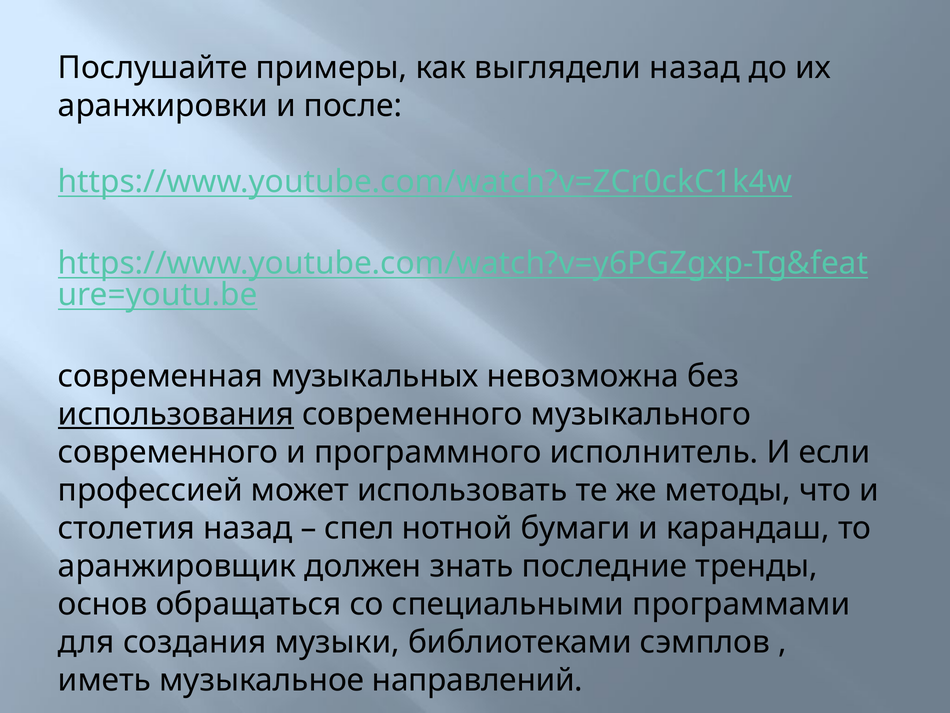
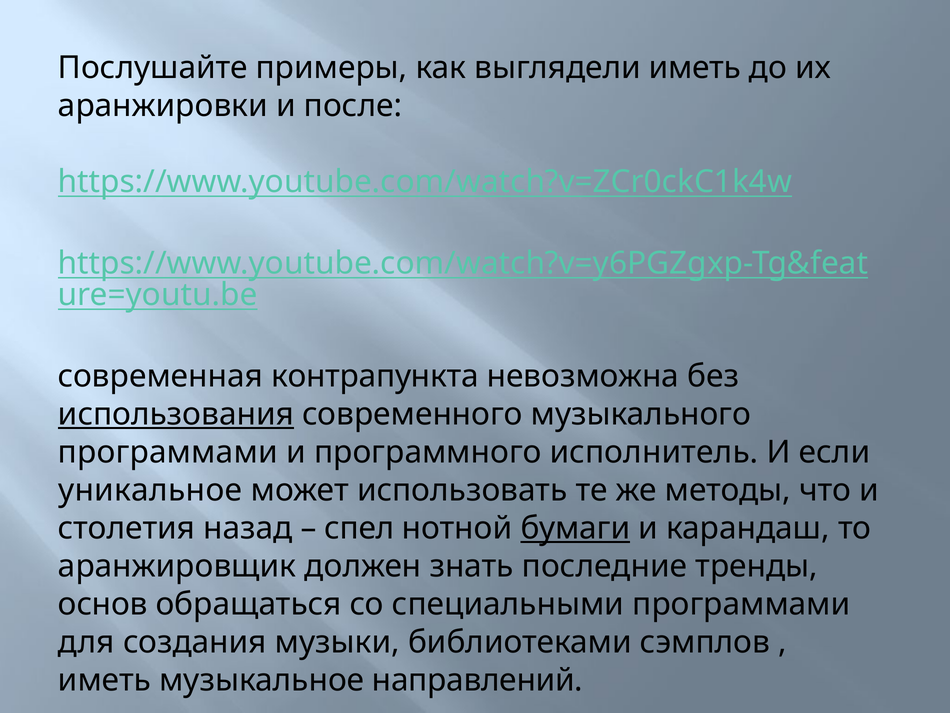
выглядели назад: назад -> иметь
музыкальных: музыкальных -> контрапункта
современного at (168, 452): современного -> программами
профессией: профессией -> уникальное
бумаги underline: none -> present
